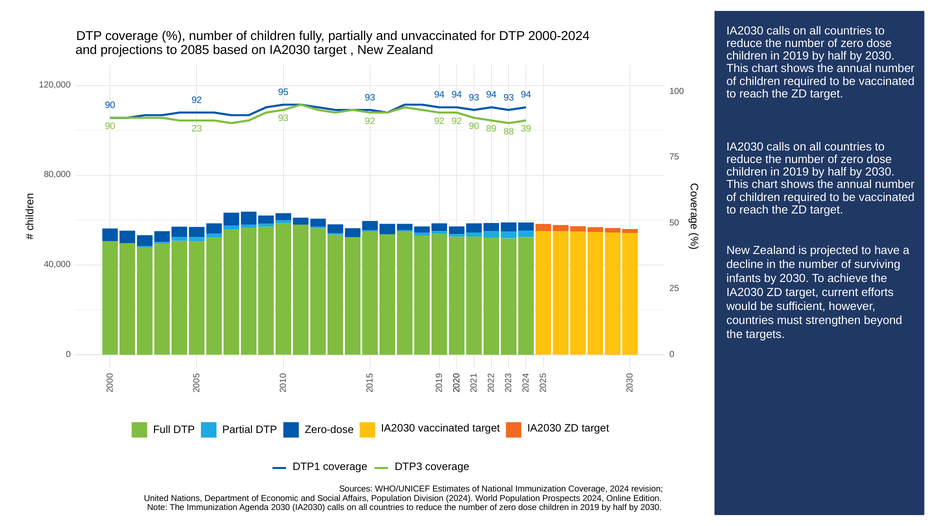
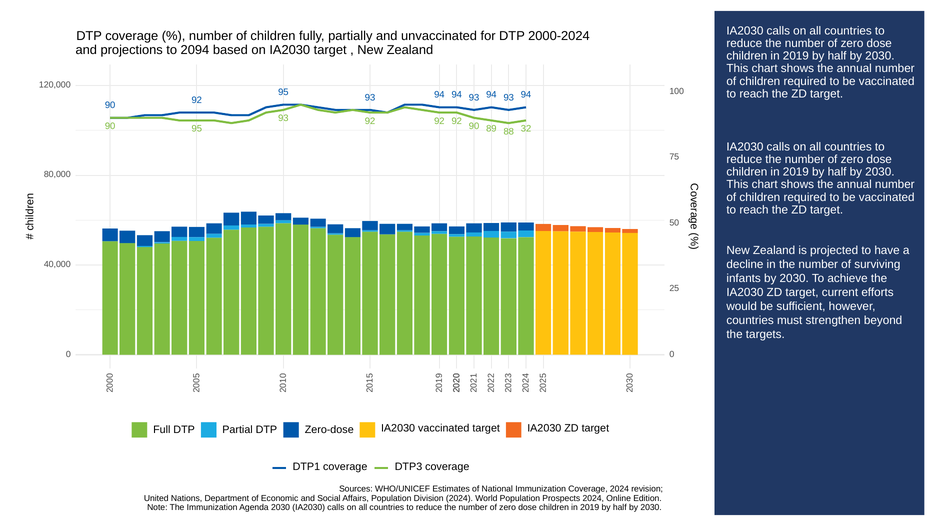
2085: 2085 -> 2094
90 23: 23 -> 95
39: 39 -> 32
